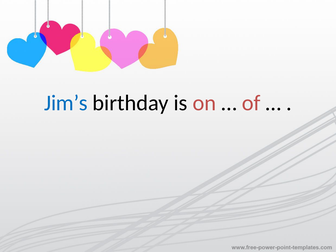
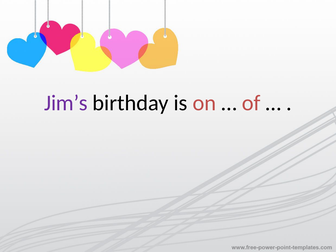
Jim’s colour: blue -> purple
